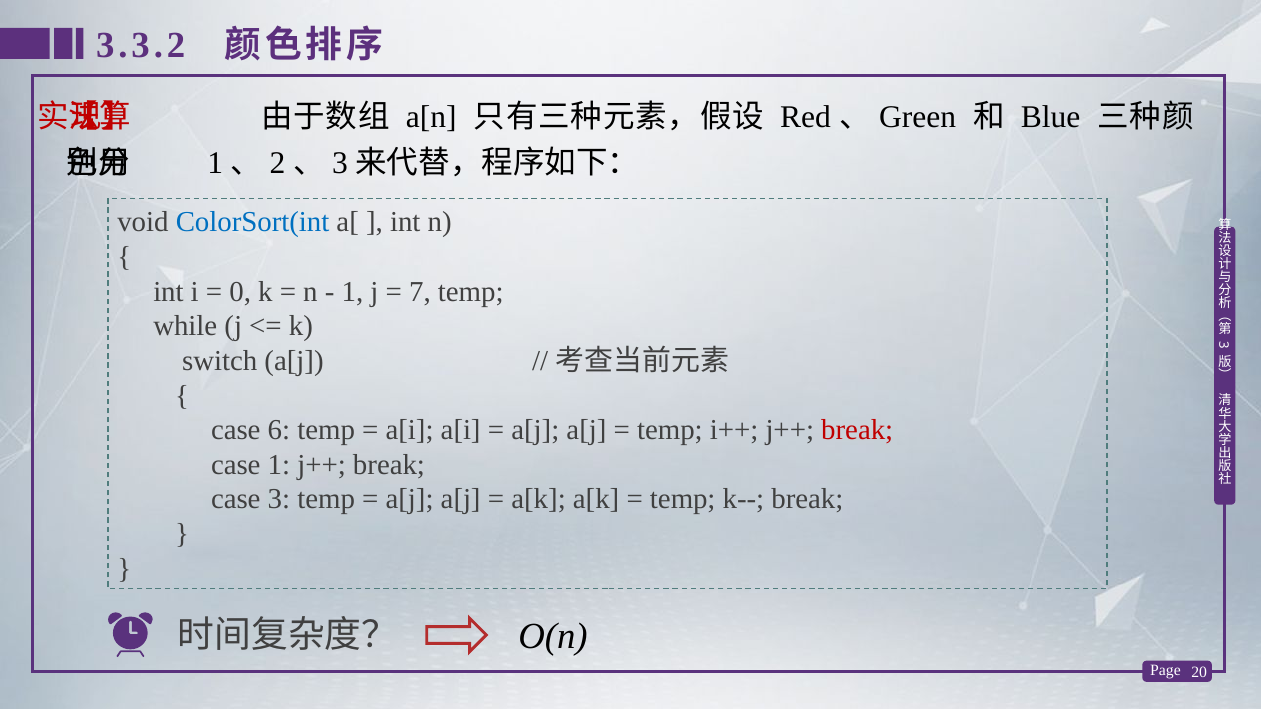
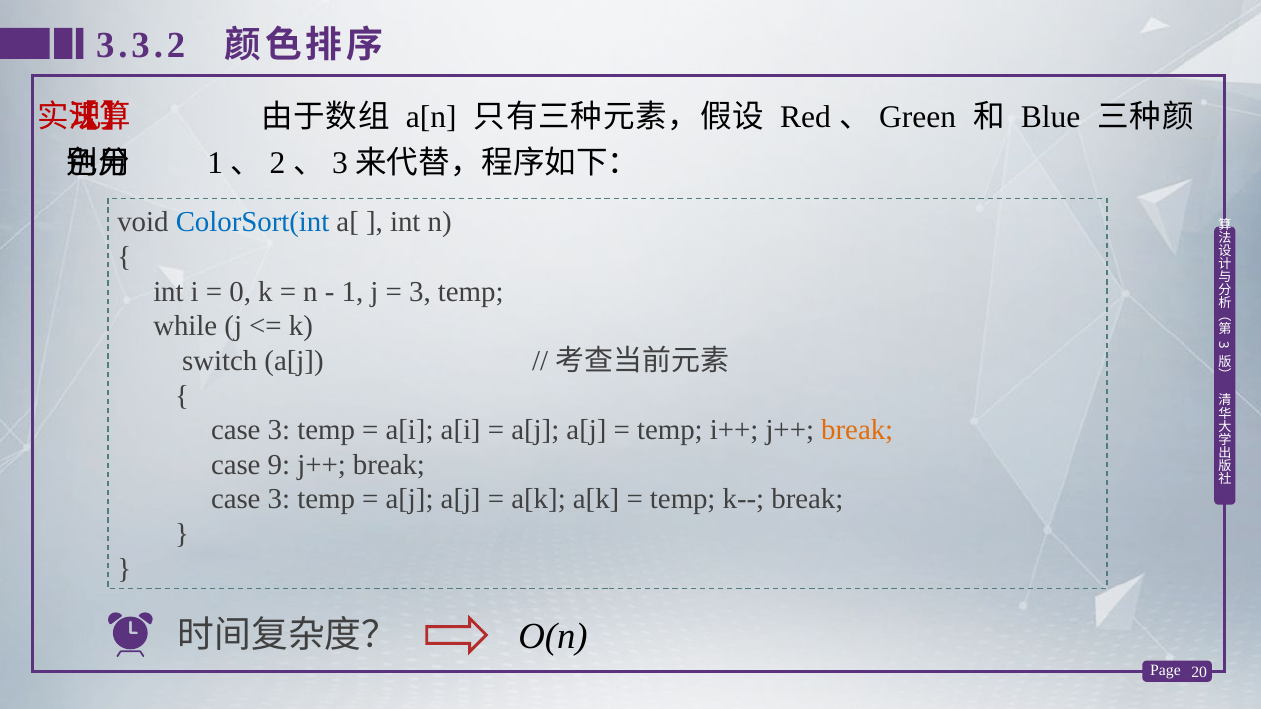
7 at (420, 292): 7 -> 3
6 at (279, 430): 6 -> 3
break at (857, 430) colour: red -> orange
case 1: 1 -> 9
